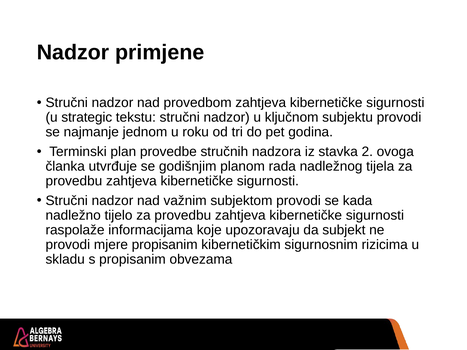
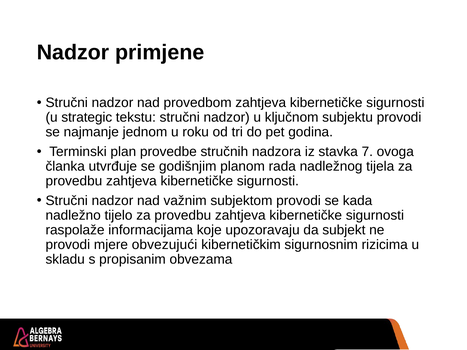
2: 2 -> 7
mjere propisanim: propisanim -> obvezujući
